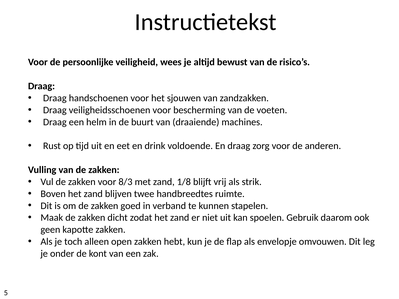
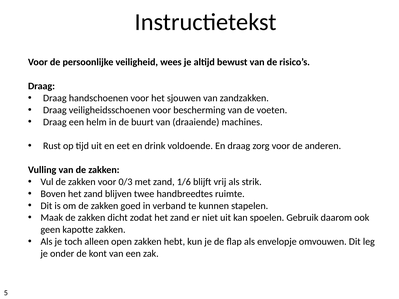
8/3: 8/3 -> 0/3
1/8: 1/8 -> 1/6
